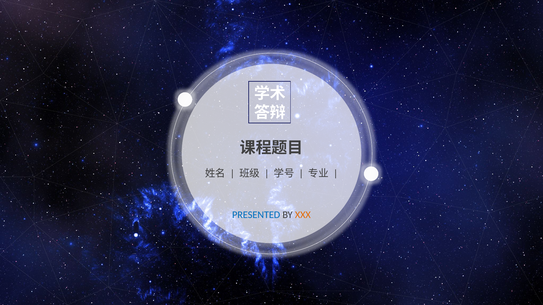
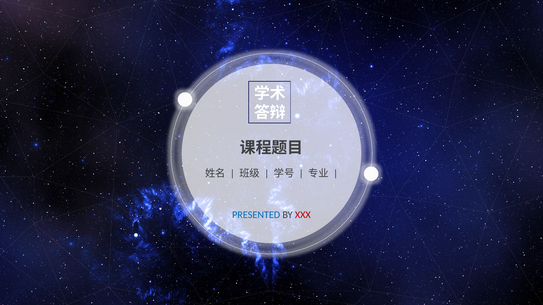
XXX colour: orange -> red
